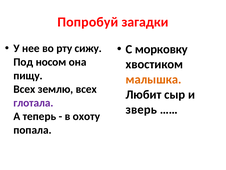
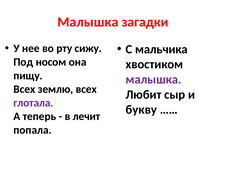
Попробуй at (88, 22): Попробуй -> Малышка
морковку: морковку -> мальчика
малышка at (154, 79) colour: orange -> purple
зверь: зверь -> букву
охоту: охоту -> лечит
